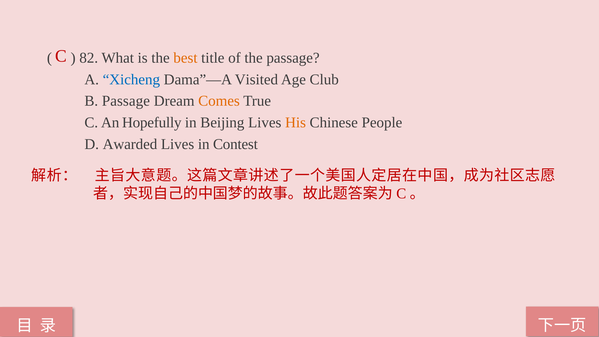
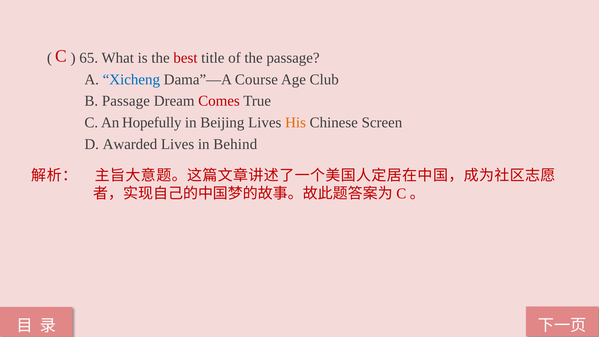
82: 82 -> 65
best colour: orange -> red
Visited: Visited -> Course
Comes colour: orange -> red
People: People -> Screen
Contest: Contest -> Behind
